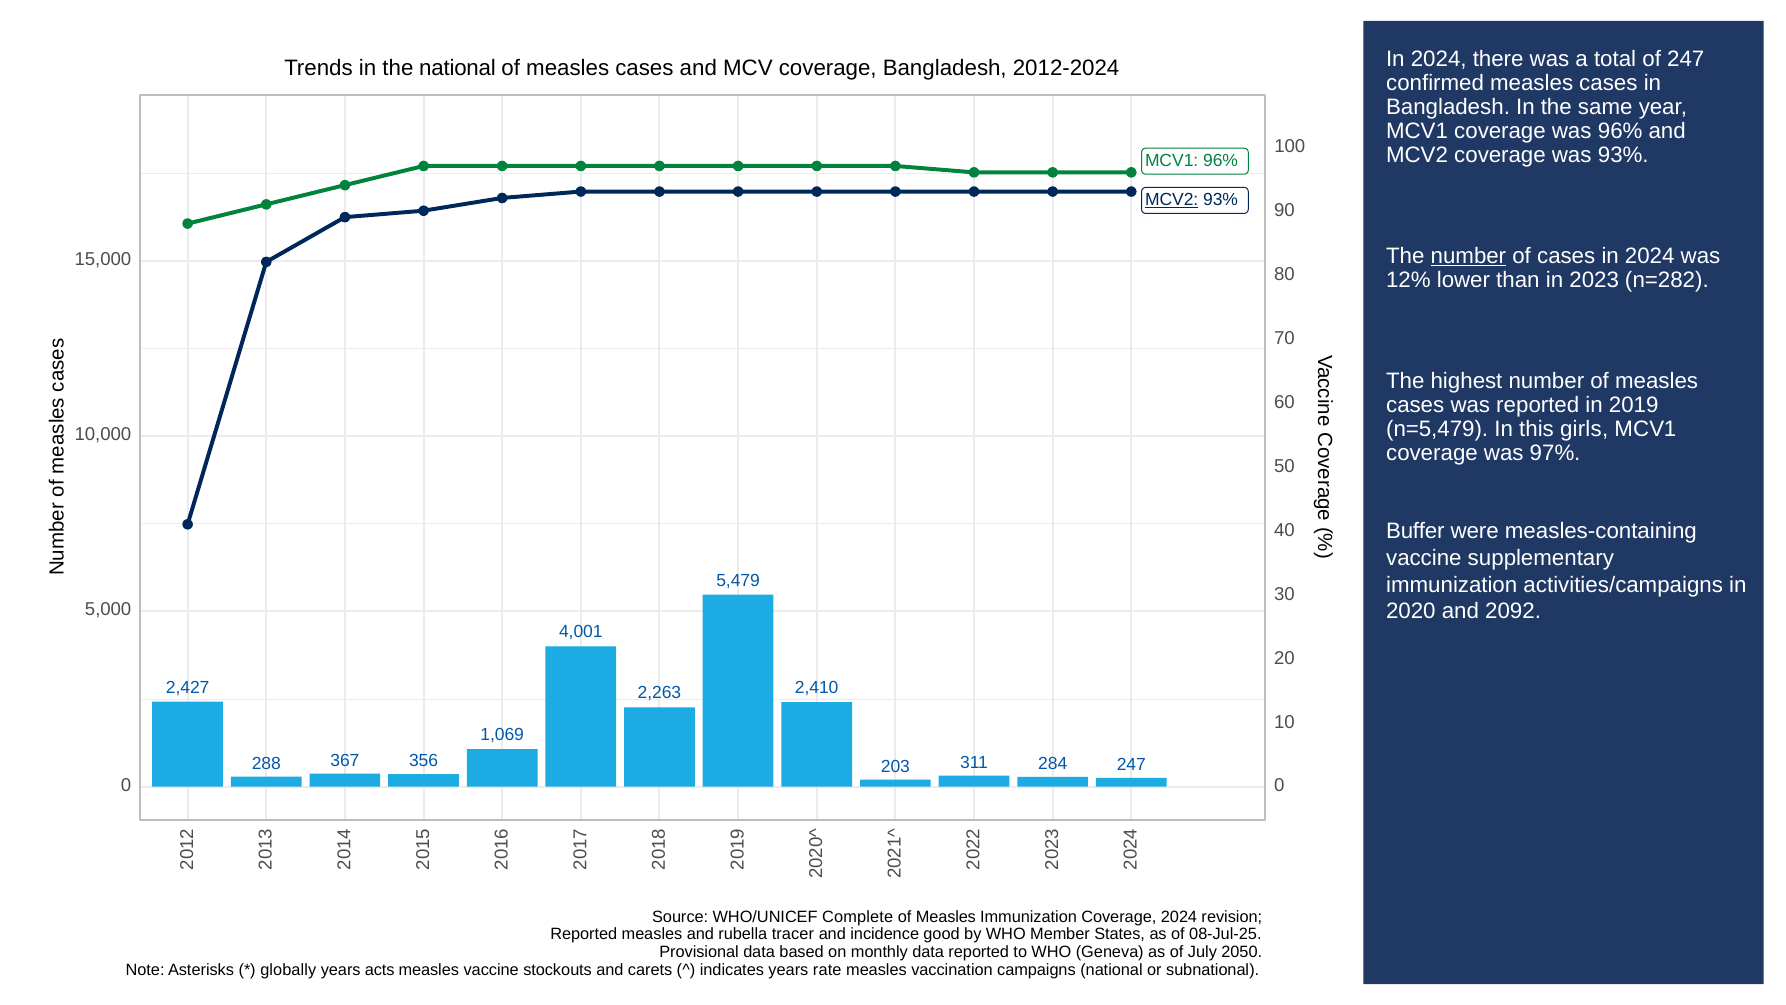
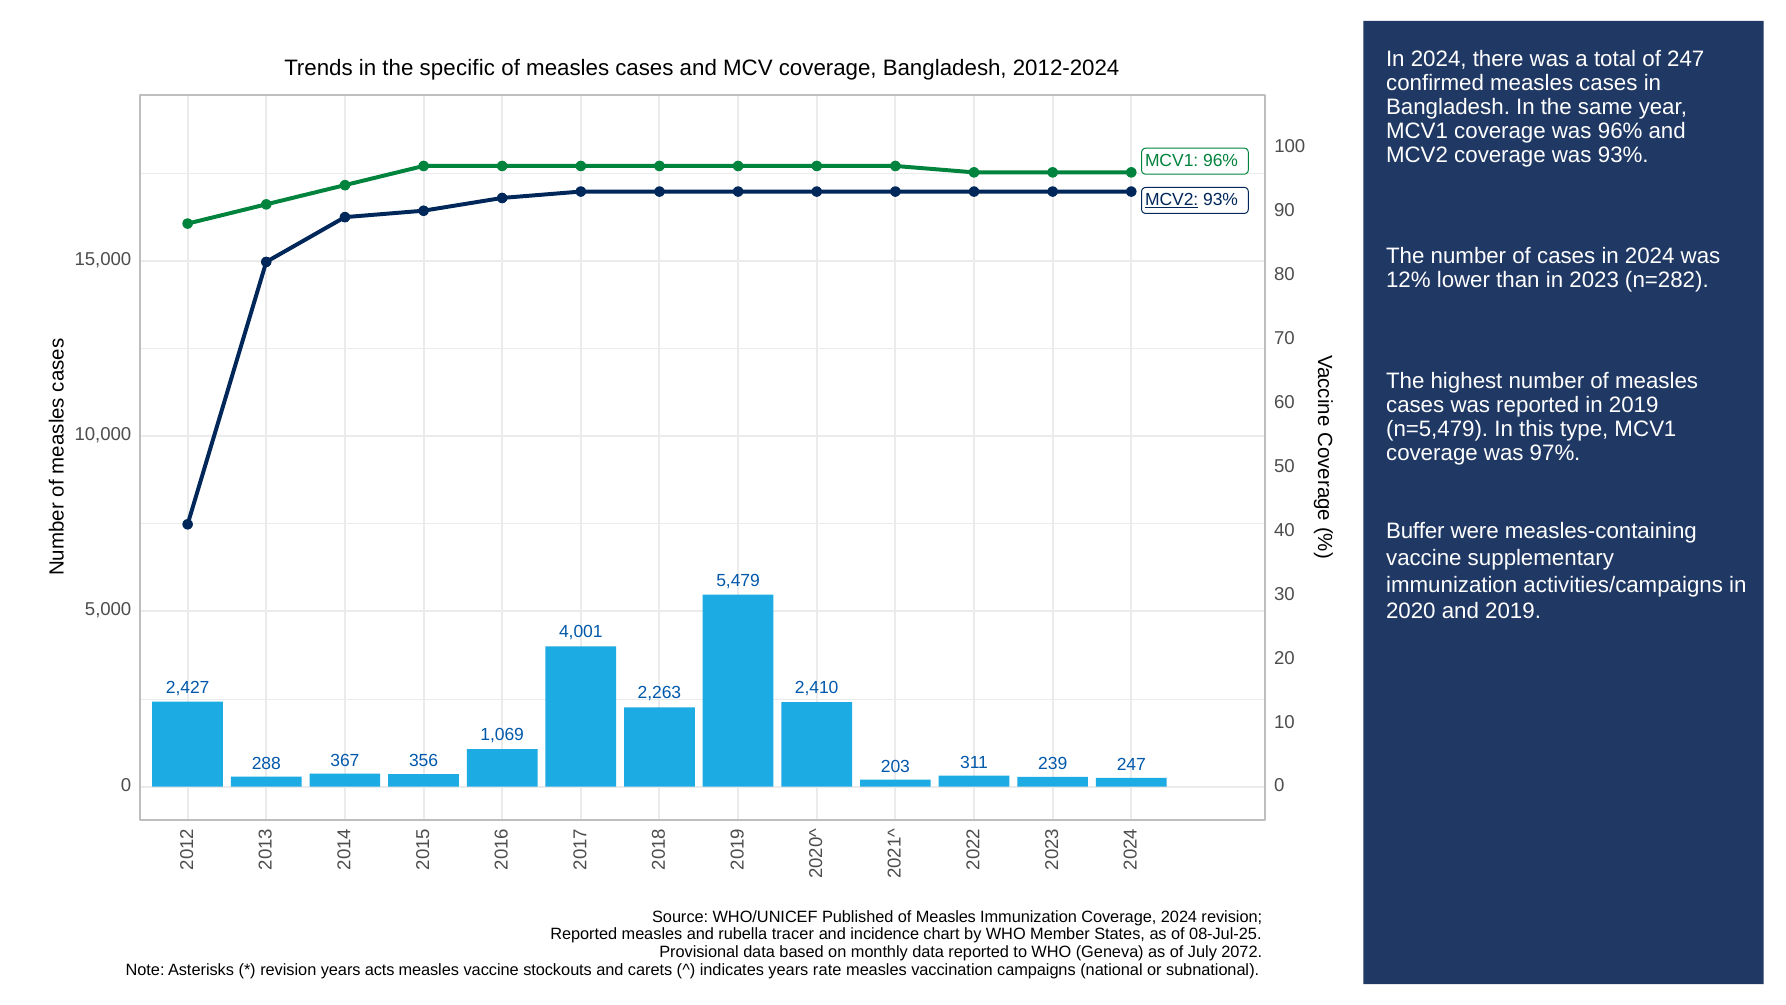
the national: national -> specific
number at (1468, 256) underline: present -> none
girls: girls -> type
and 2092: 2092 -> 2019
284: 284 -> 239
Complete: Complete -> Published
good: good -> chart
2050: 2050 -> 2072
globally at (288, 969): globally -> revision
